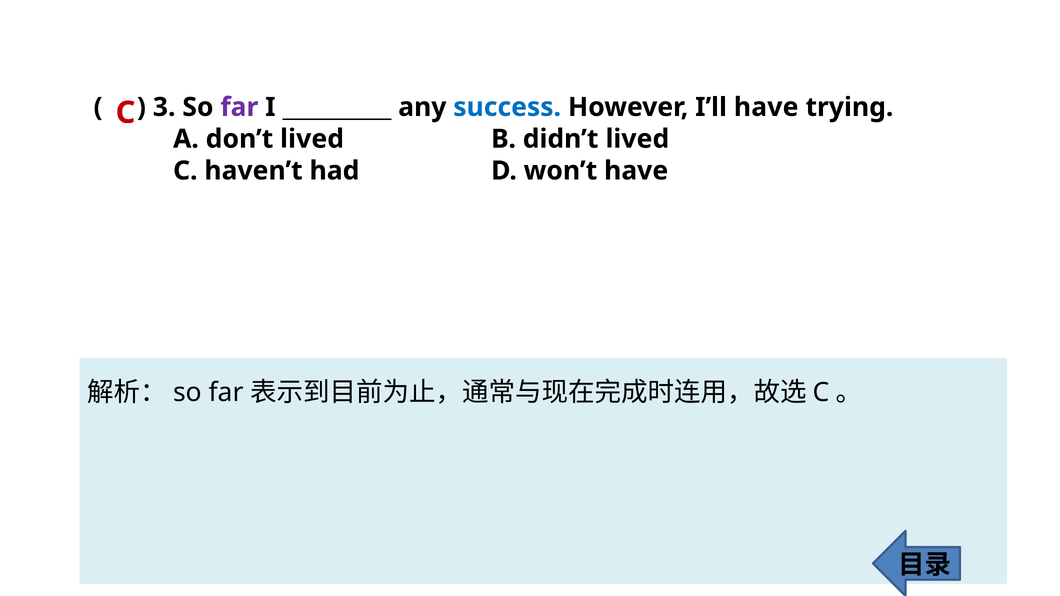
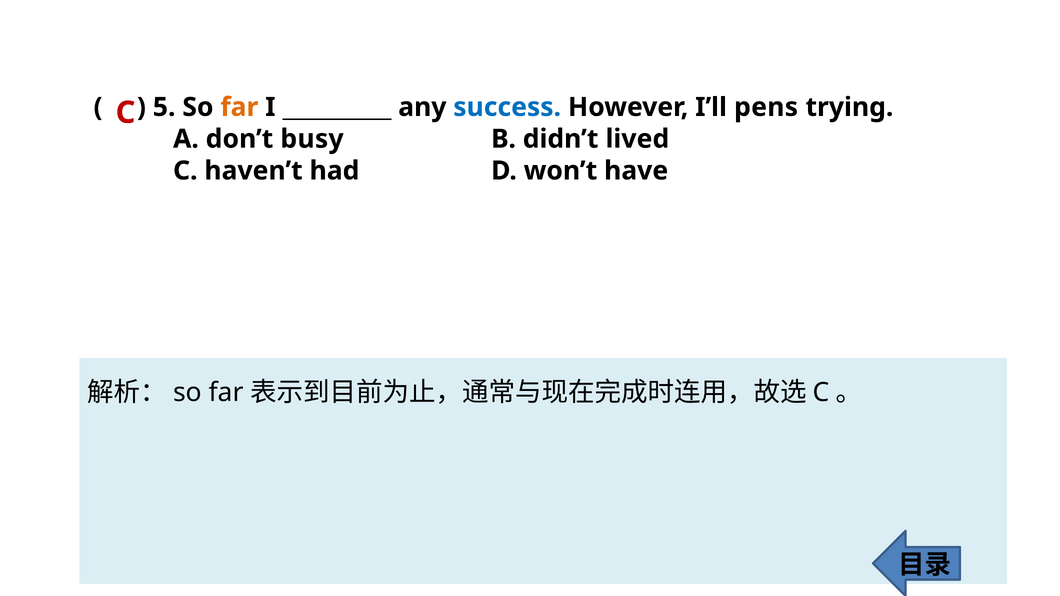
3: 3 -> 5
far at (239, 107) colour: purple -> orange
I’ll have: have -> pens
don’t lived: lived -> busy
